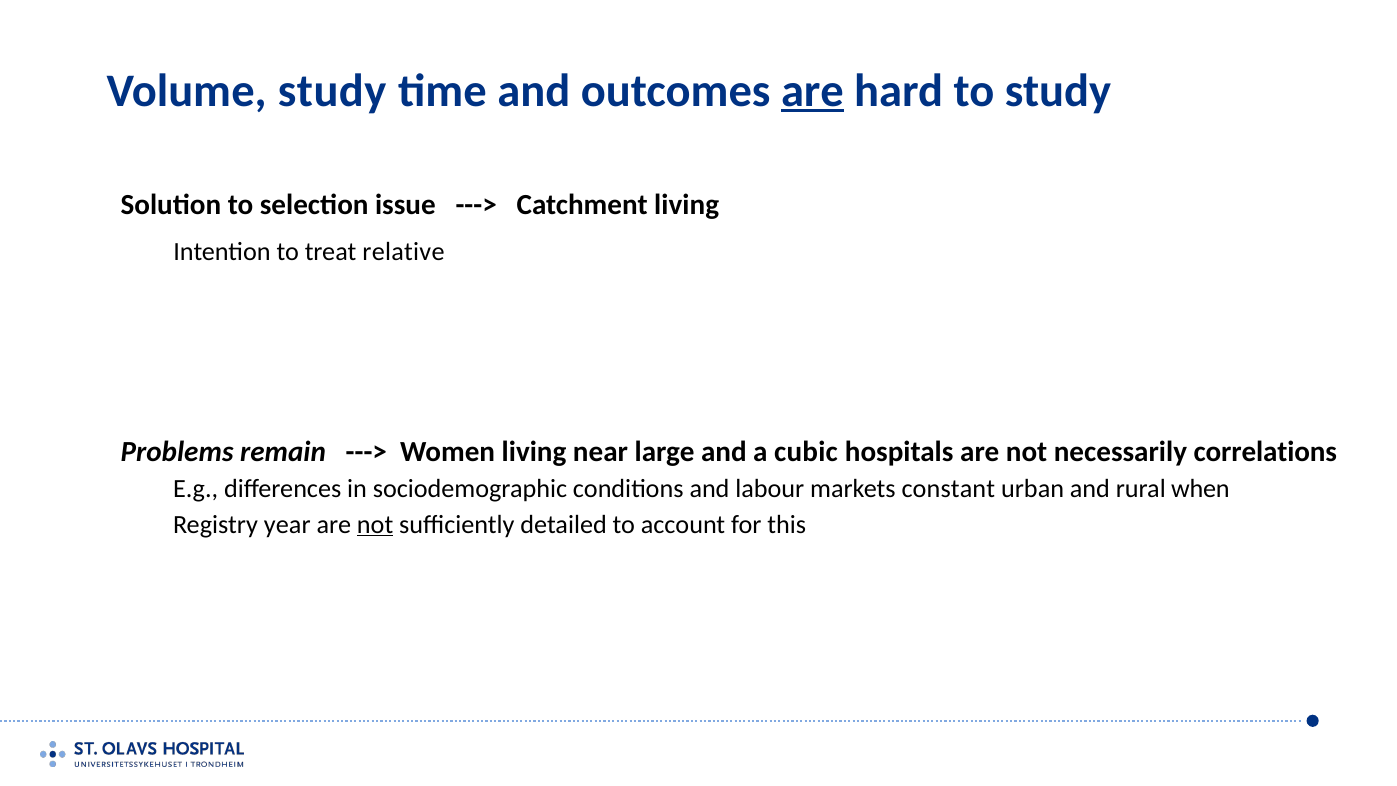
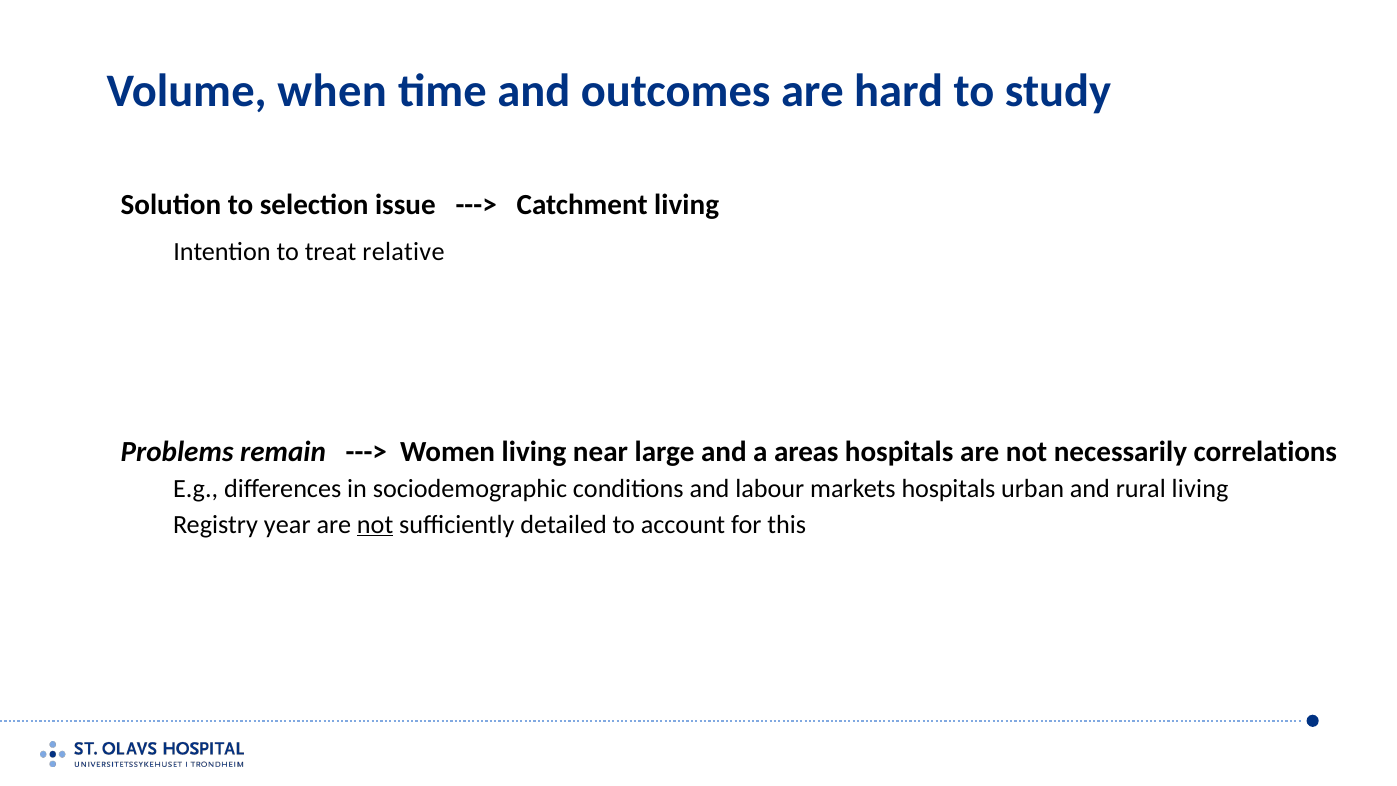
Volume study: study -> when
are at (812, 91) underline: present -> none
cubic: cubic -> areas
markets constant: constant -> hospitals
rural when: when -> living
